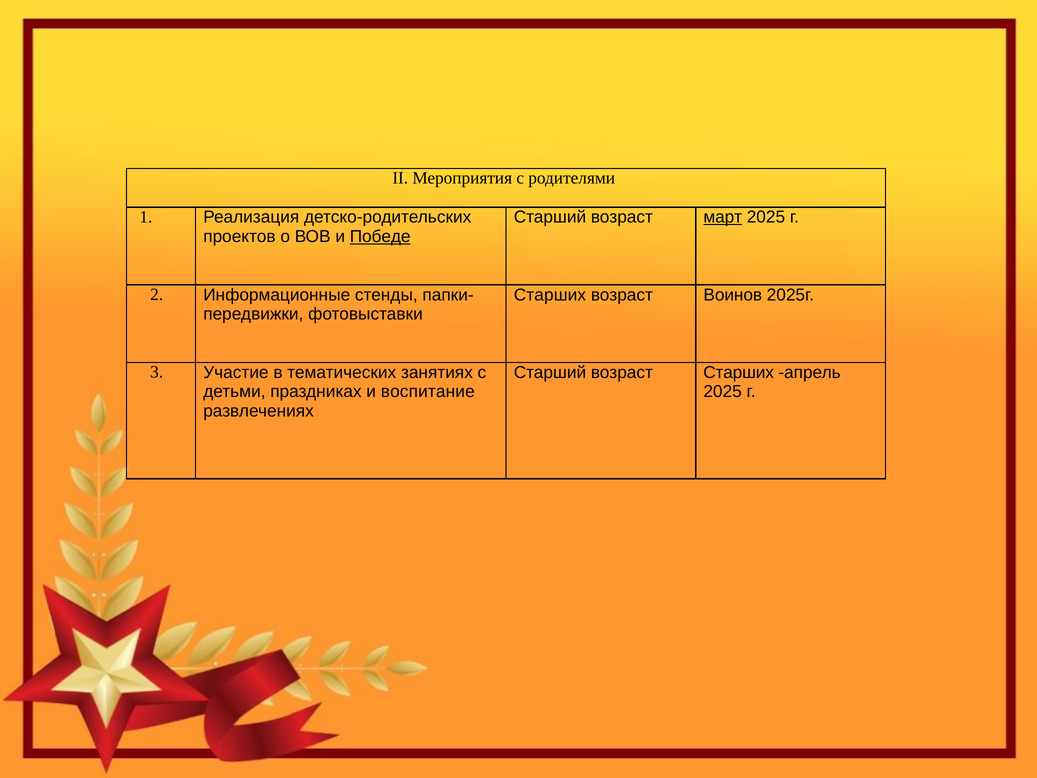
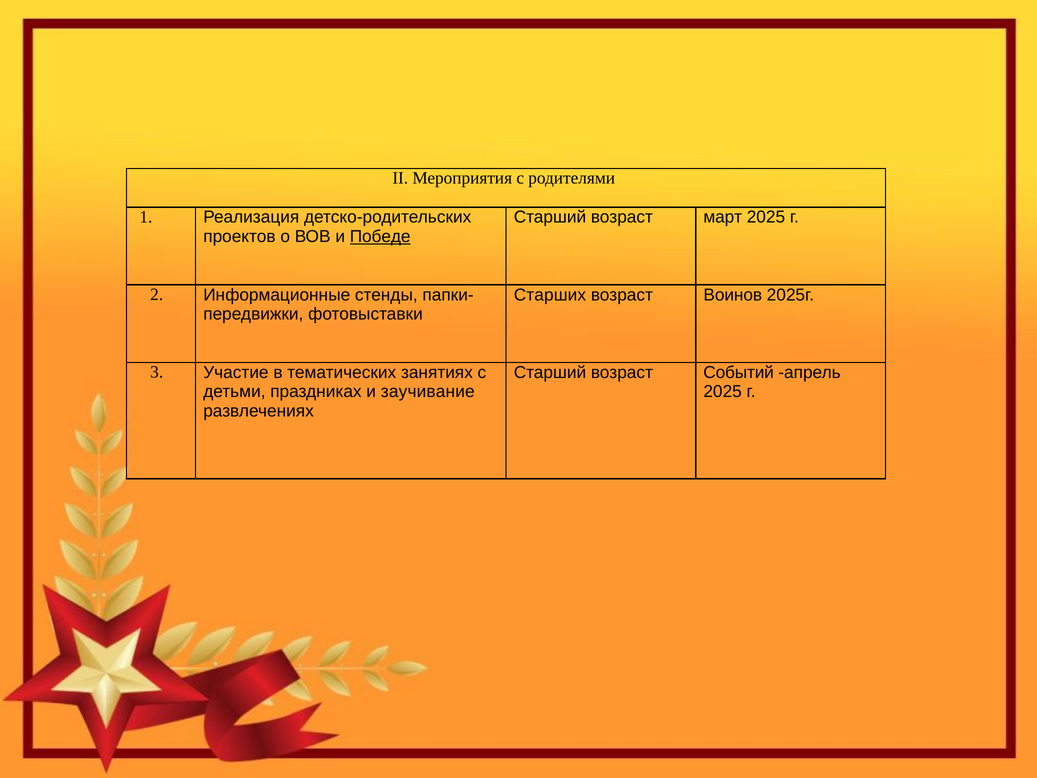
март underline: present -> none
возраст Старших: Старших -> Событий
воспитание: воспитание -> заучивание
